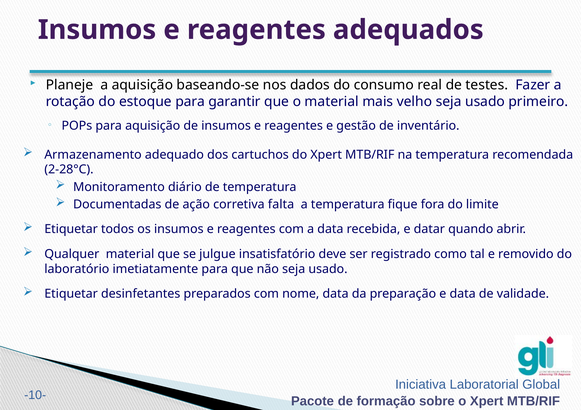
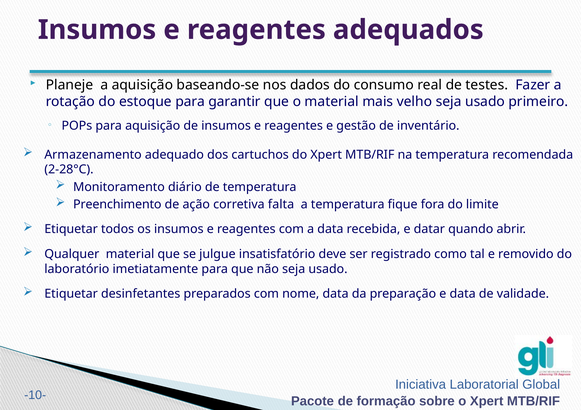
Documentadas: Documentadas -> Preenchimento
